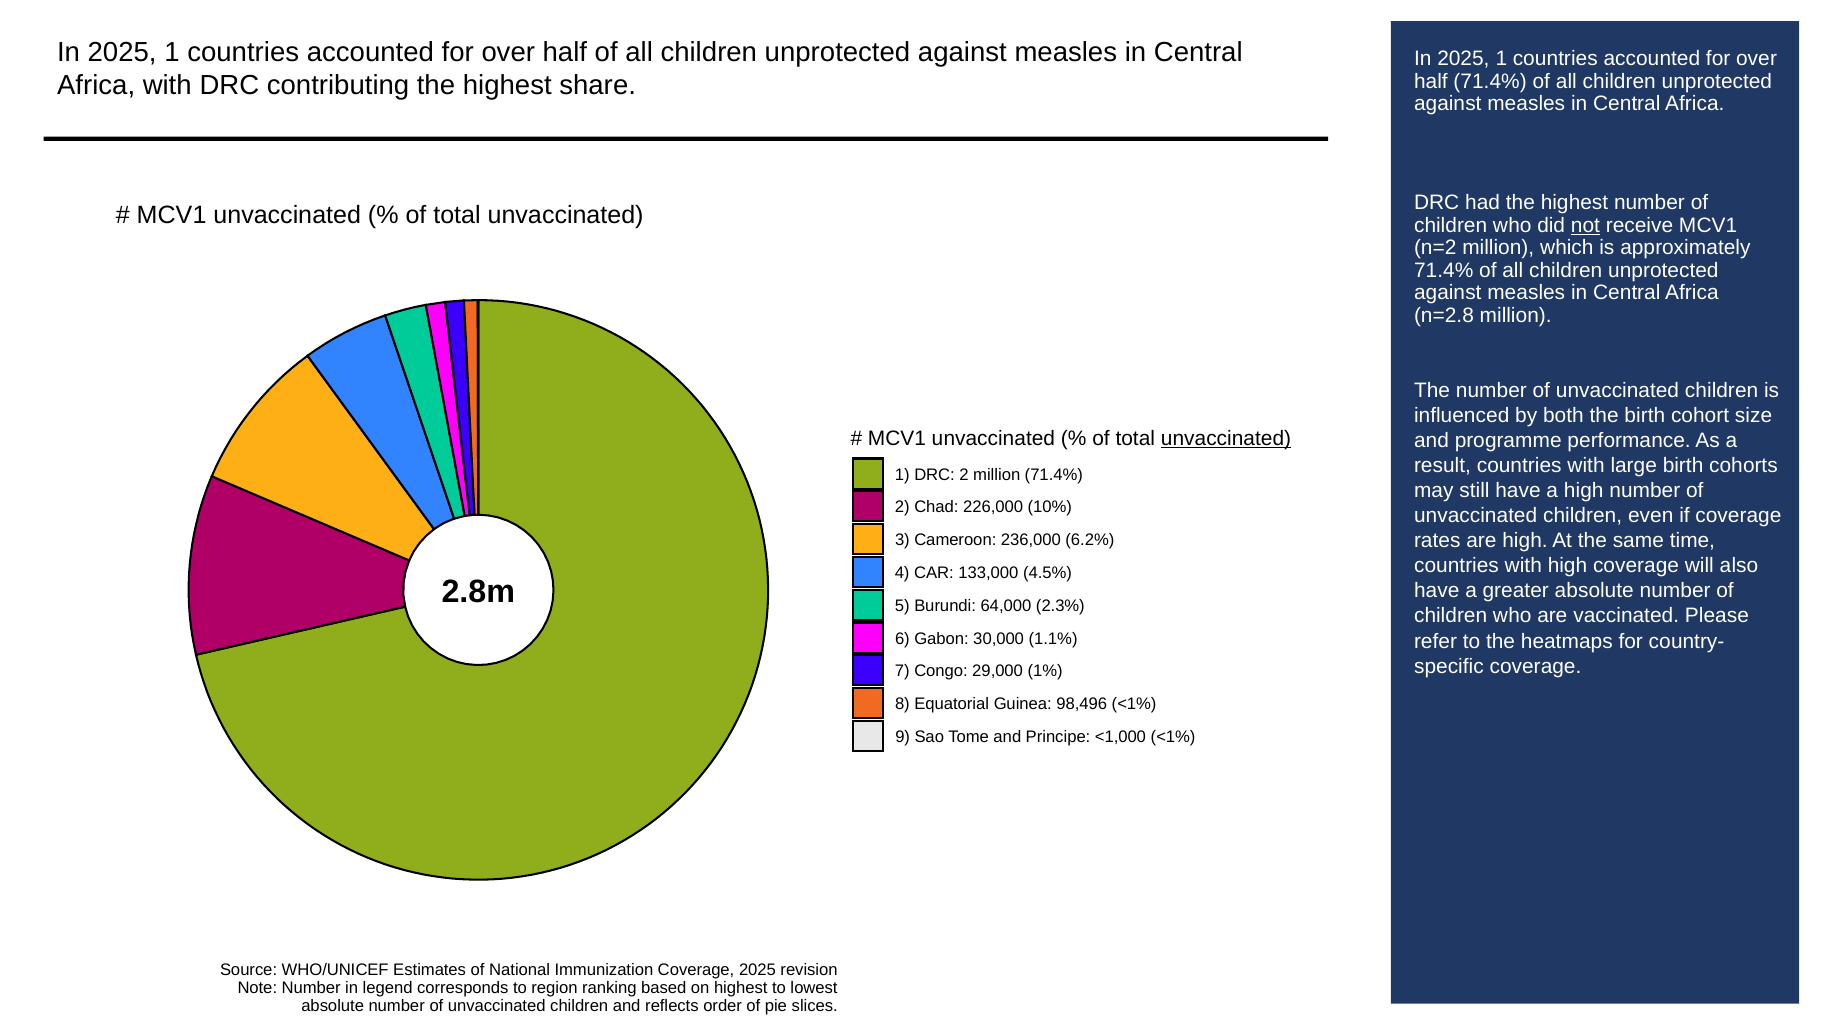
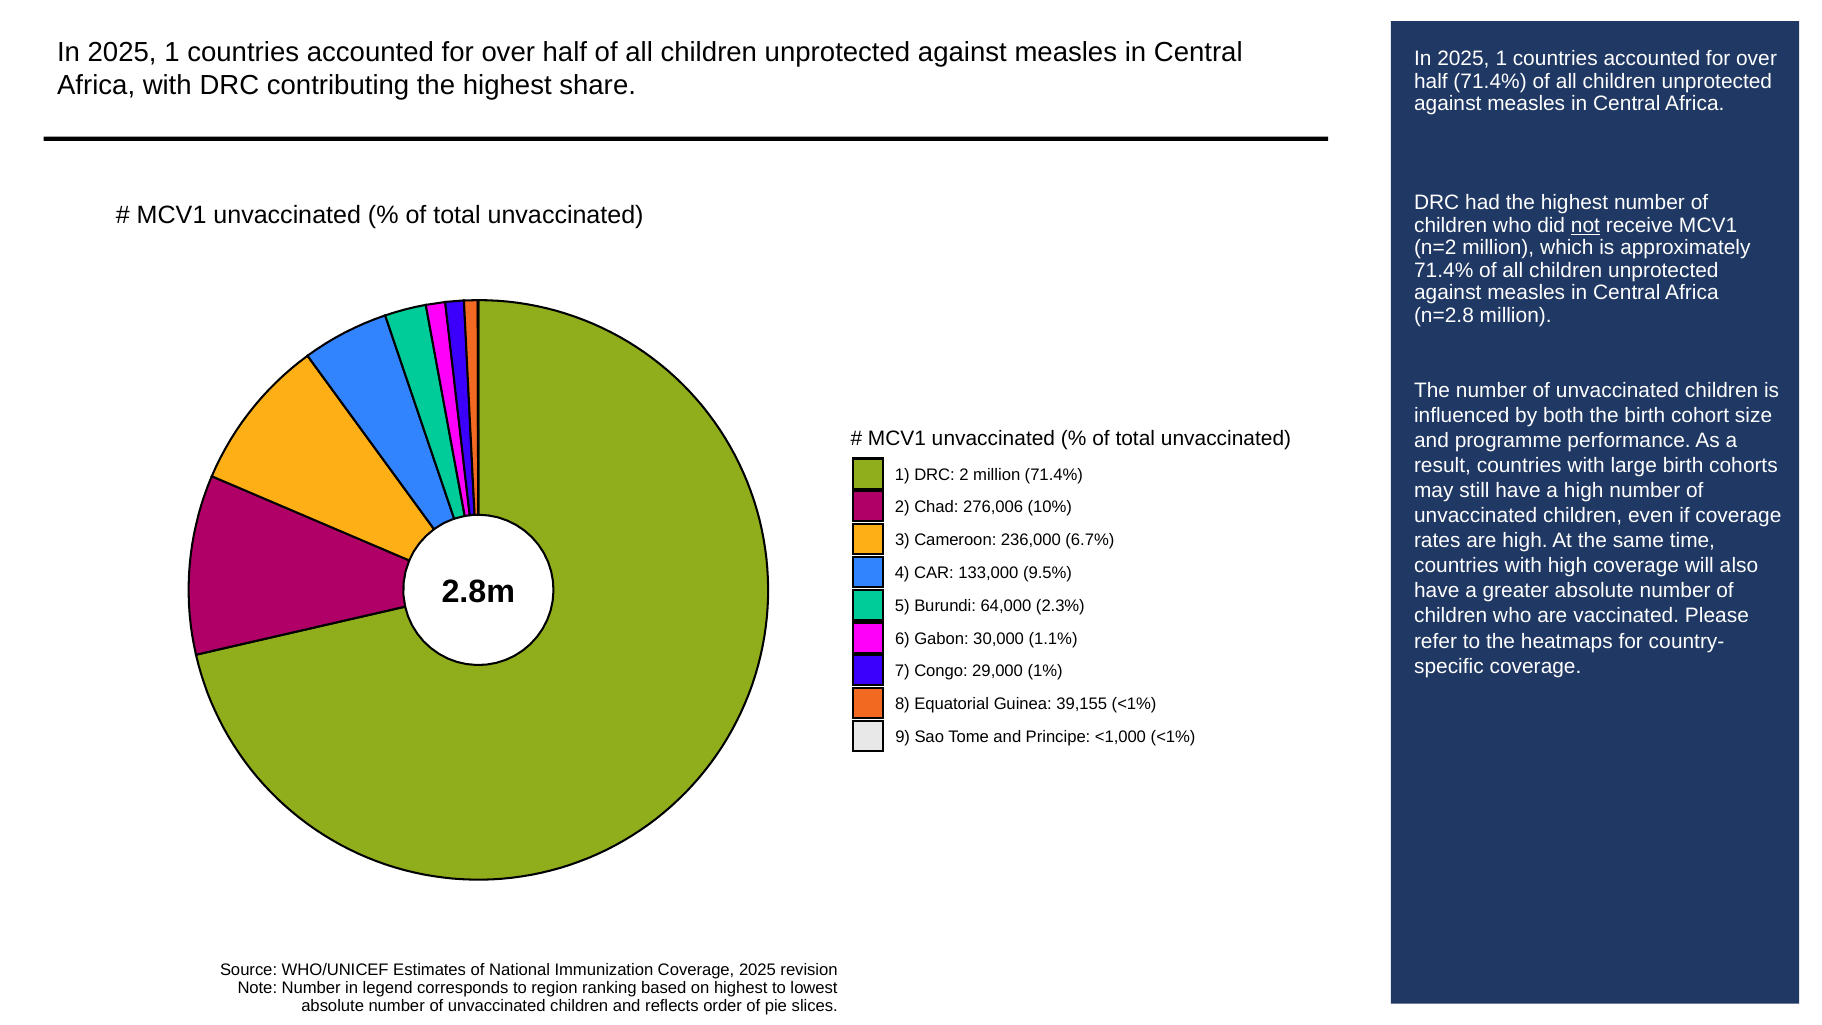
unvaccinated at (1226, 438) underline: present -> none
226,000: 226,000 -> 276,006
6.2%: 6.2% -> 6.7%
4.5%: 4.5% -> 9.5%
98,496: 98,496 -> 39,155
